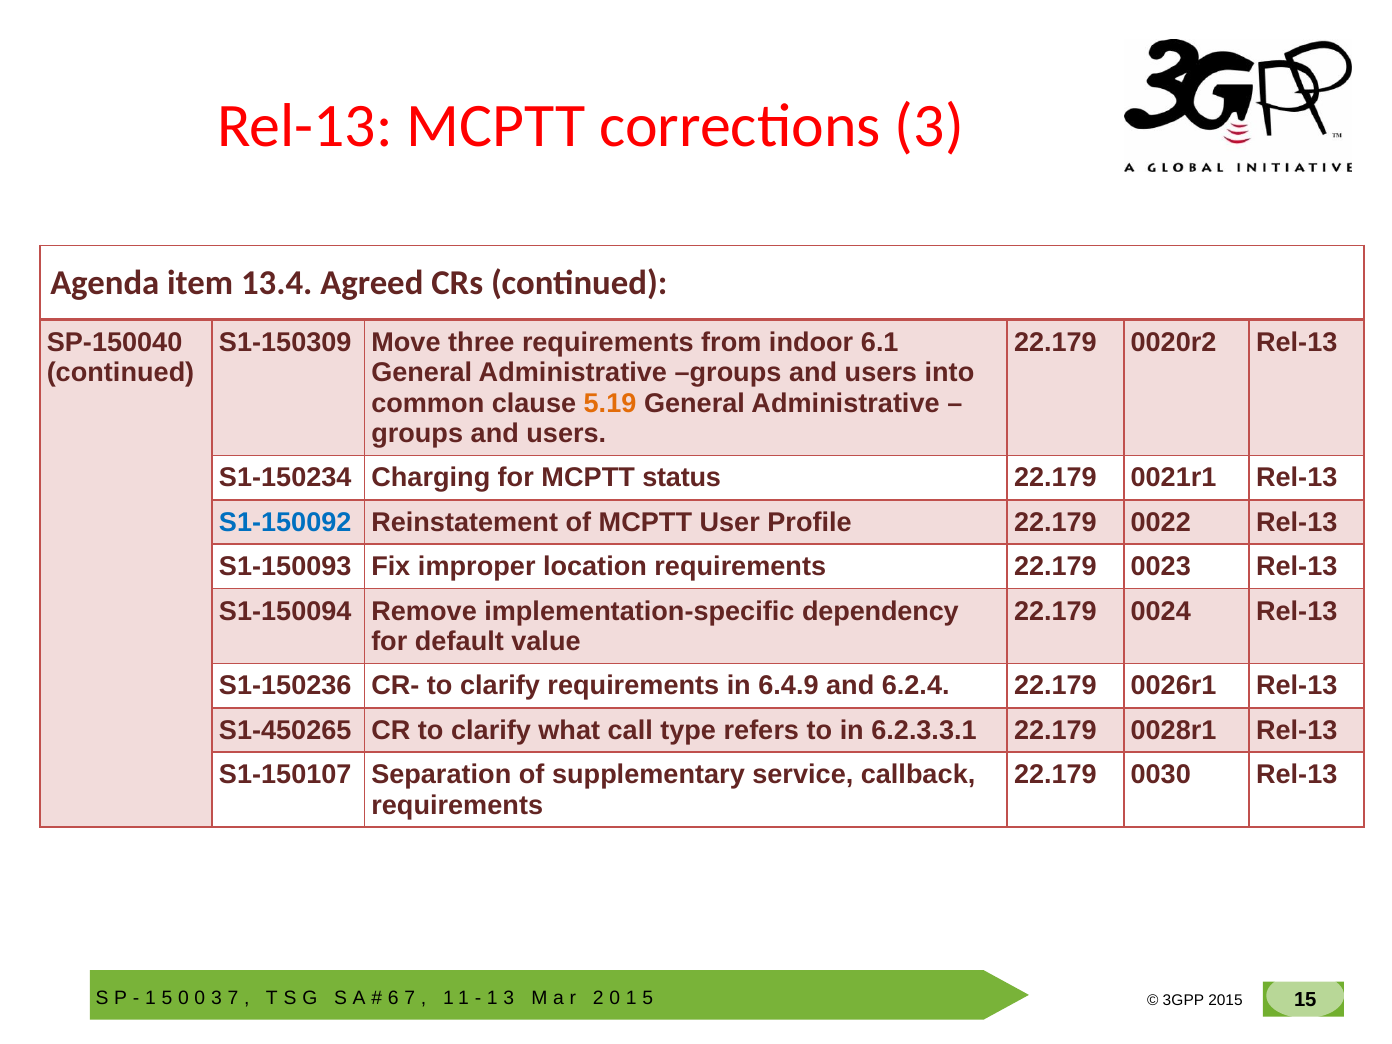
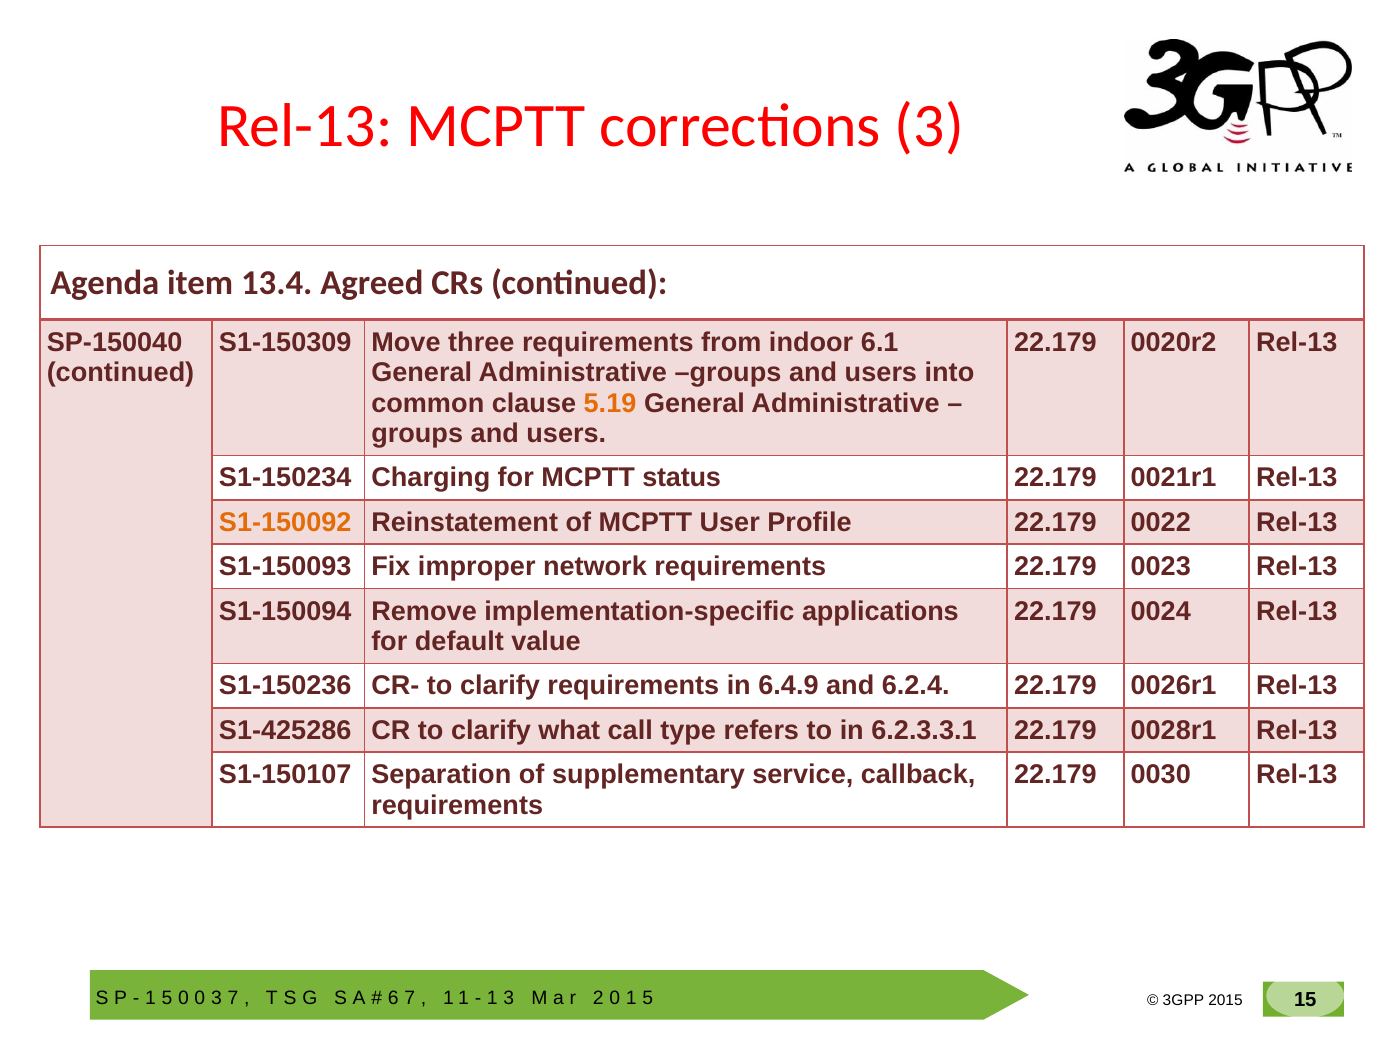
S1-150092 colour: blue -> orange
location: location -> network
dependency: dependency -> applications
S1-450265: S1-450265 -> S1-425286
